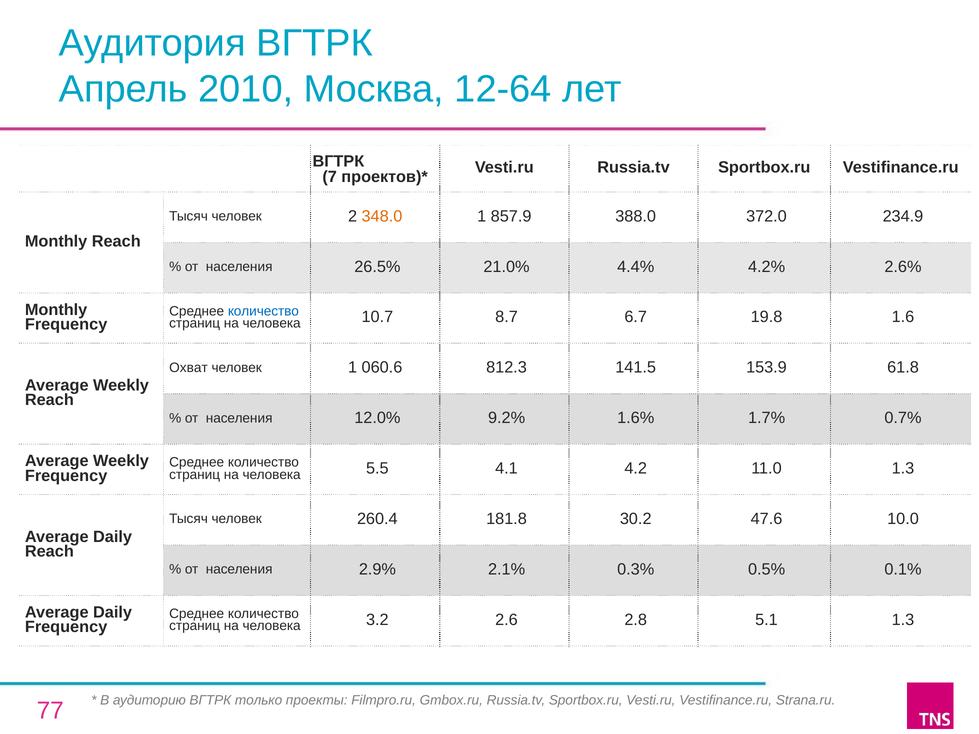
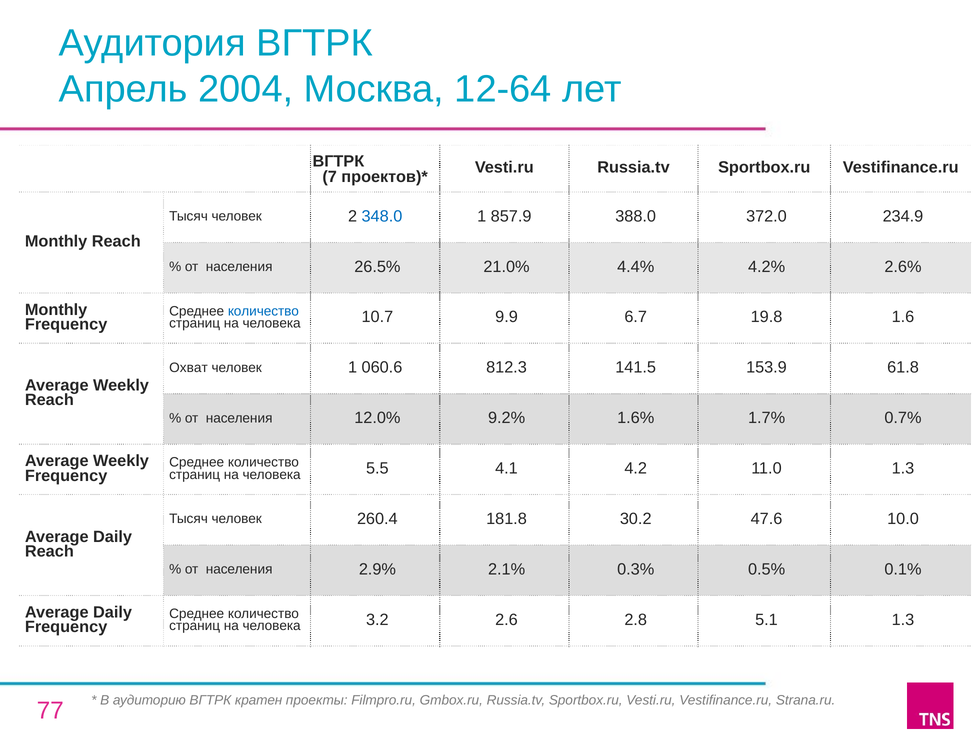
2010: 2010 -> 2004
348.0 colour: orange -> blue
8.7: 8.7 -> 9.9
только: только -> кратен
